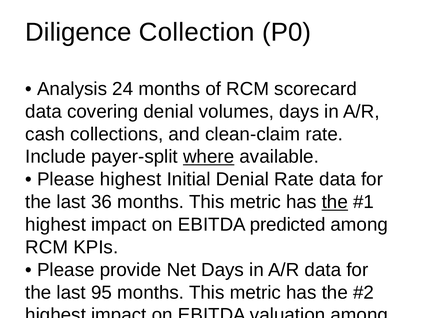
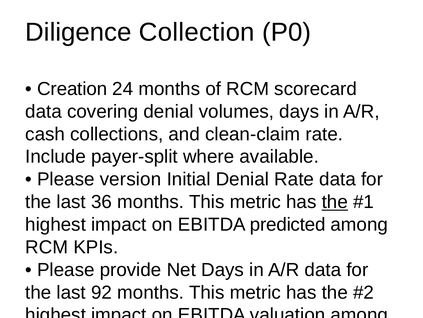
Analysis: Analysis -> Creation
where underline: present -> none
Please highest: highest -> version
95: 95 -> 92
